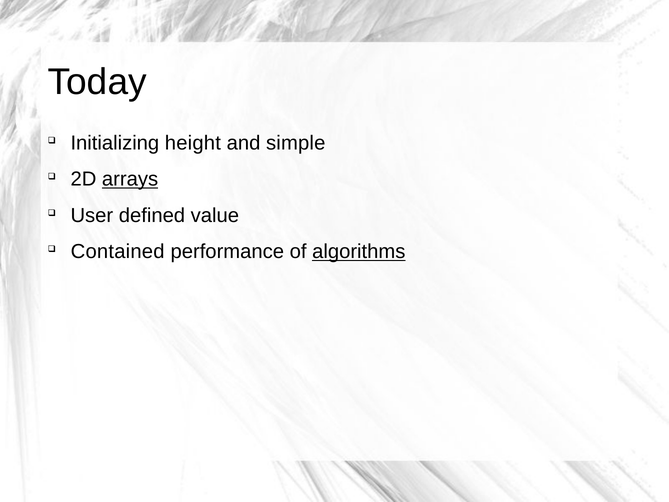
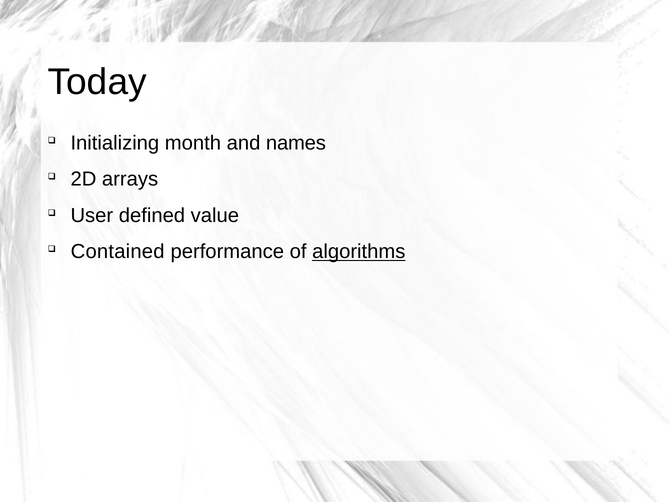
height: height -> month
simple: simple -> names
arrays underline: present -> none
